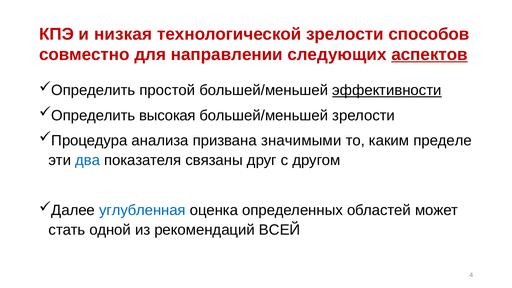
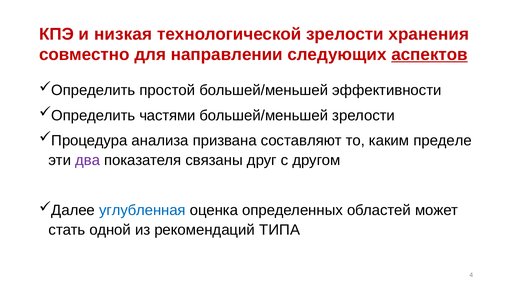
способов: способов -> хранения
эффективности underline: present -> none
высокая: высокая -> частями
значимыми: значимыми -> составляют
два colour: blue -> purple
ВСЕЙ: ВСЕЙ -> ТИПА
